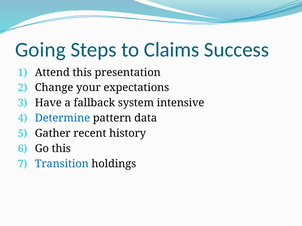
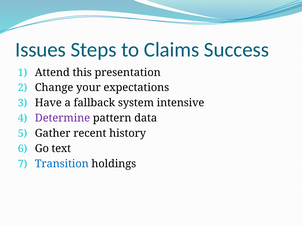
Going: Going -> Issues
Determine colour: blue -> purple
Go this: this -> text
